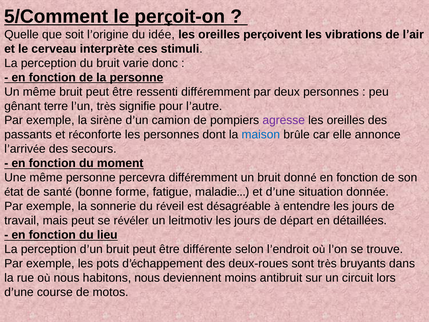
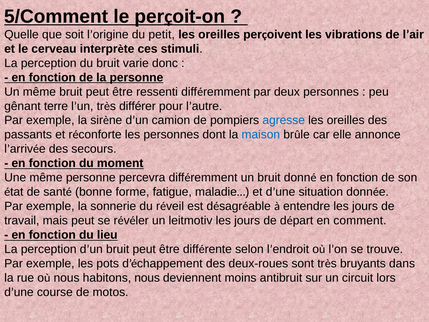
idée: idée -> petit
signifie: signifie -> différer
agresse colour: purple -> blue
détaillées: détaillées -> comment
